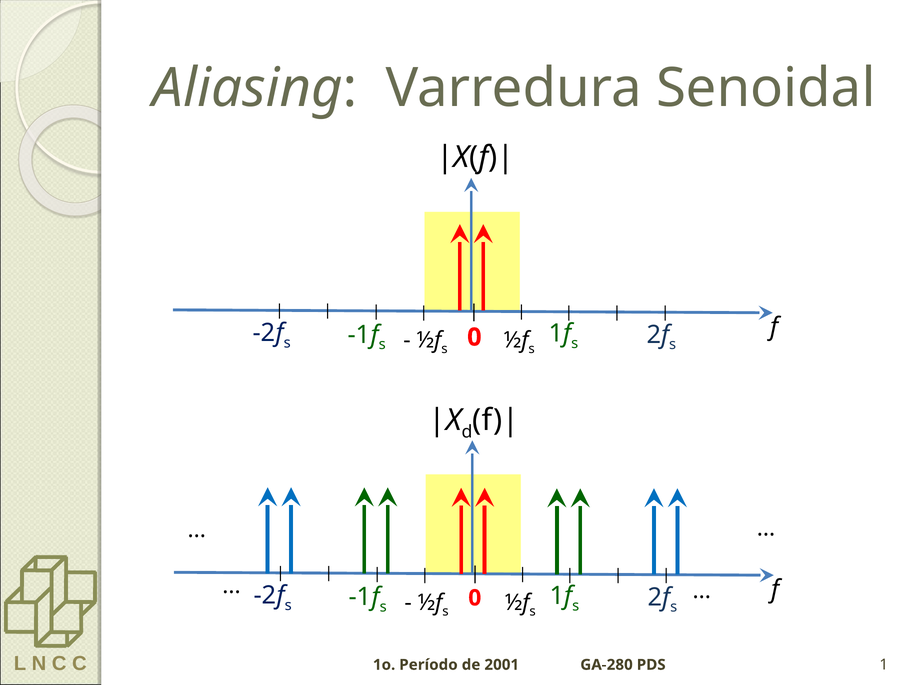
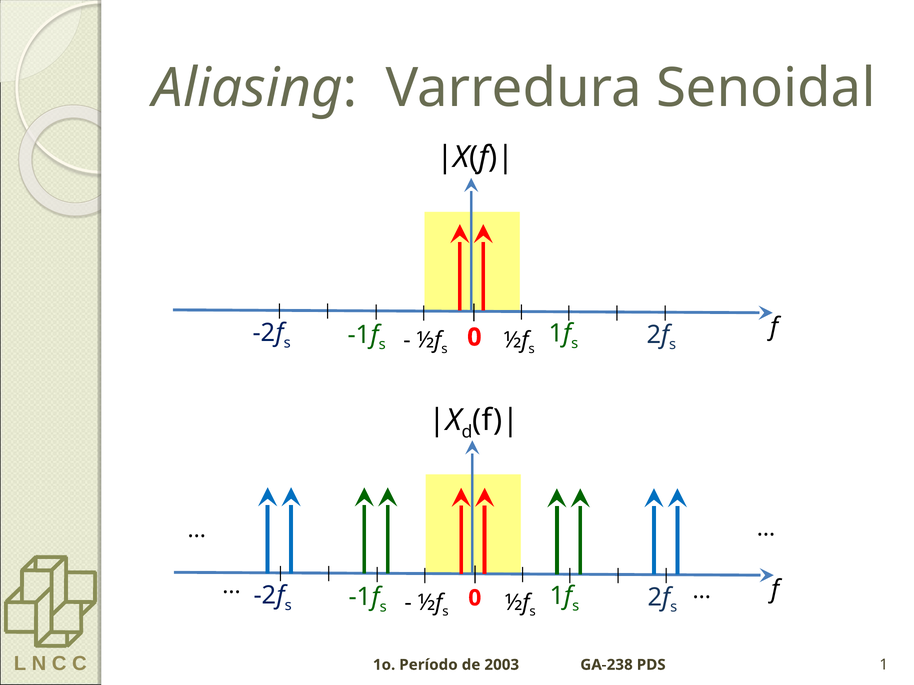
2001: 2001 -> 2003
GA-280: GA-280 -> GA-238
